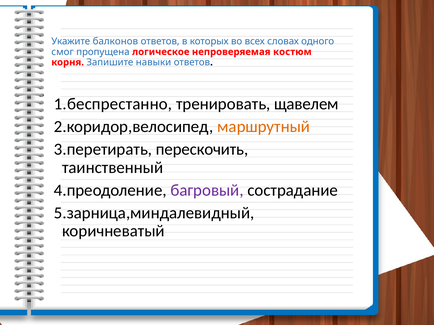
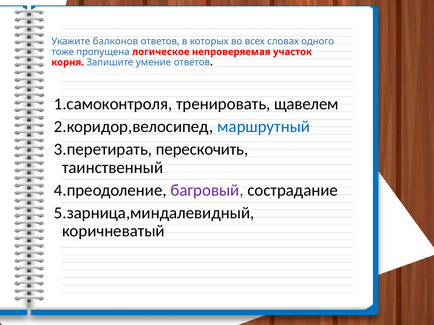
смог: смог -> тоже
костюм: костюм -> участок
навыки: навыки -> умение
1.беспрестанно: 1.беспрестанно -> 1.самоконтроля
маршрутный colour: orange -> blue
